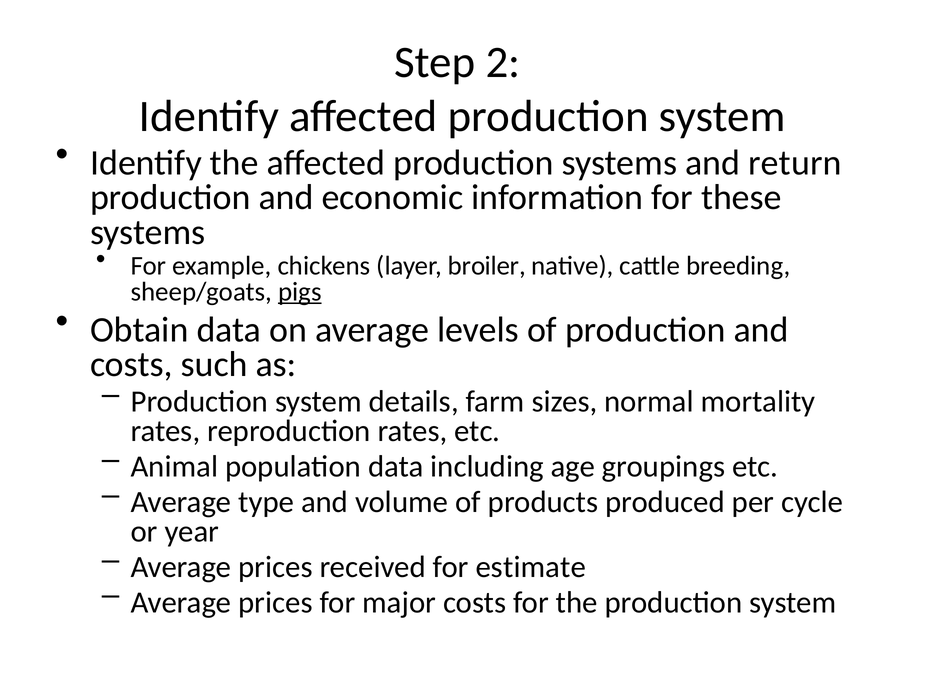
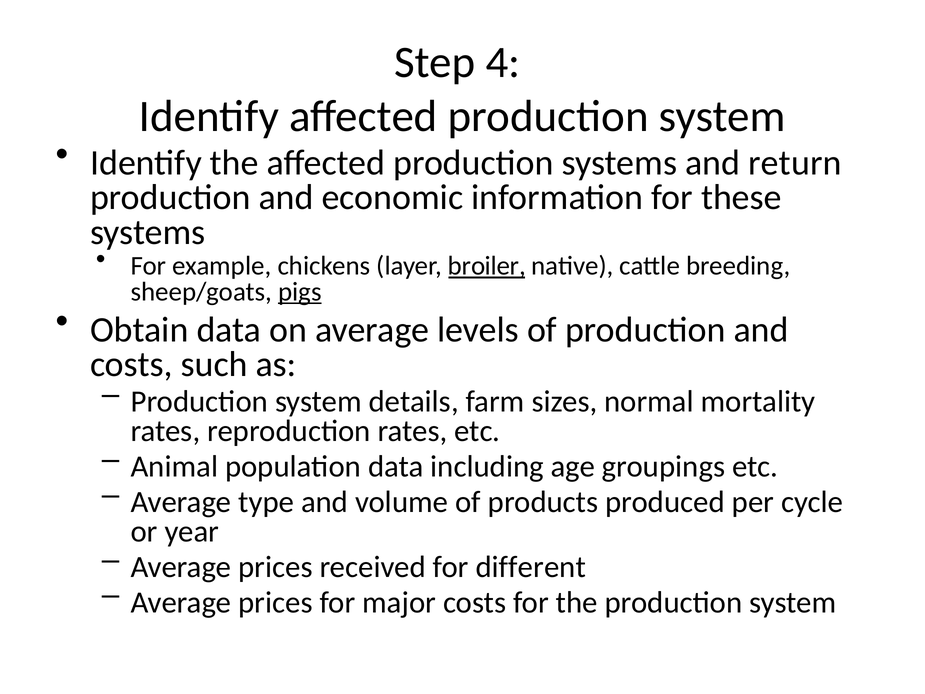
2: 2 -> 4
broiler underline: none -> present
estimate: estimate -> different
